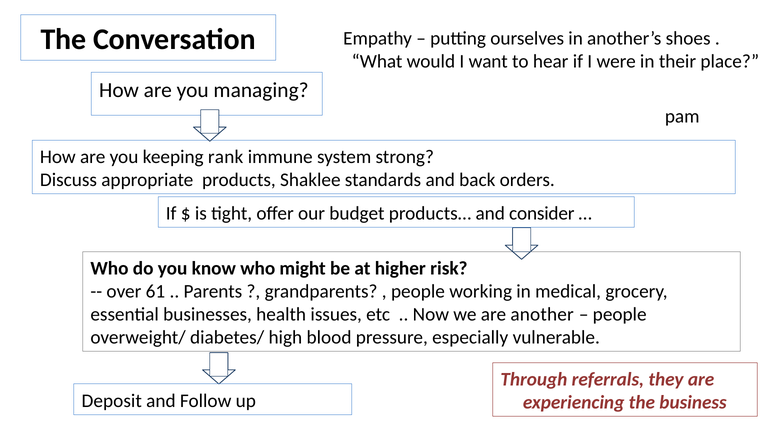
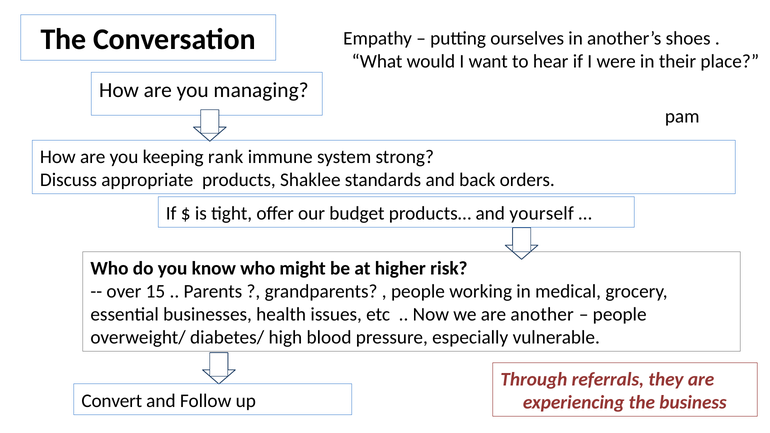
consider: consider -> yourself
61: 61 -> 15
Deposit: Deposit -> Convert
